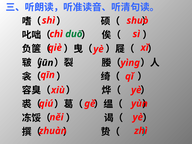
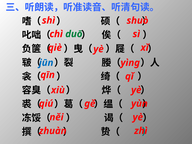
jūn colour: black -> blue
